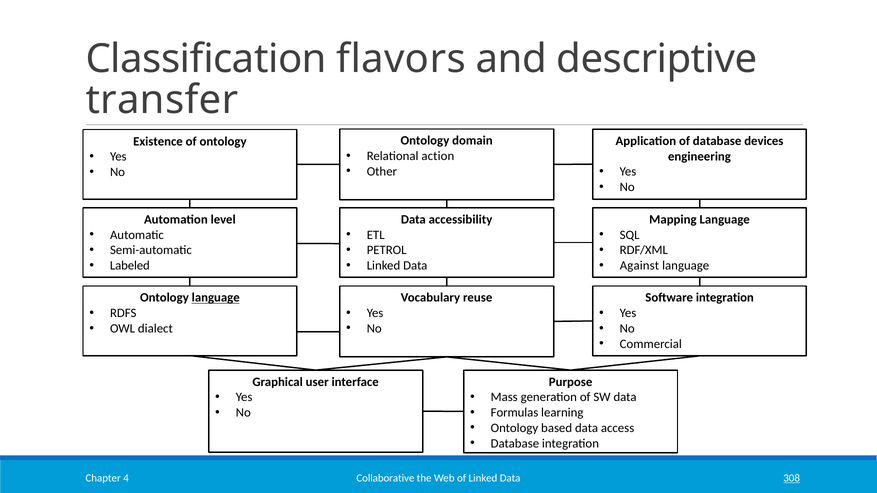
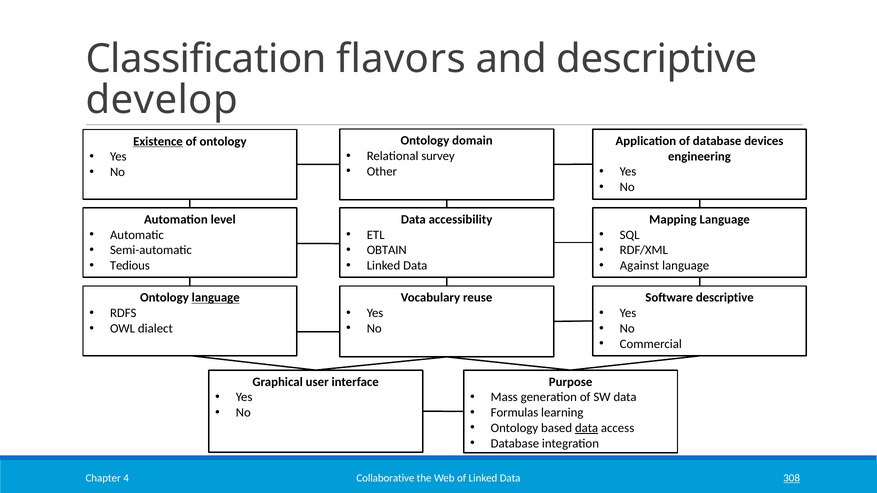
transfer: transfer -> develop
Existence underline: none -> present
action: action -> survey
PETROL: PETROL -> OBTAIN
Labeled: Labeled -> Tedious
Software integration: integration -> descriptive
data at (587, 428) underline: none -> present
